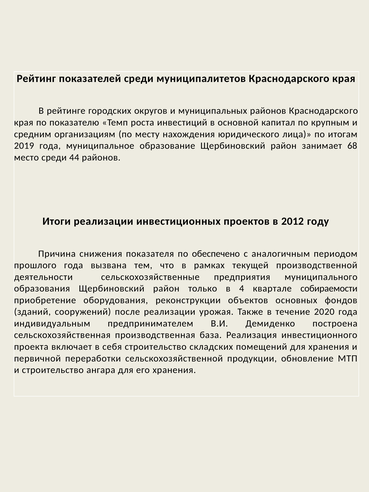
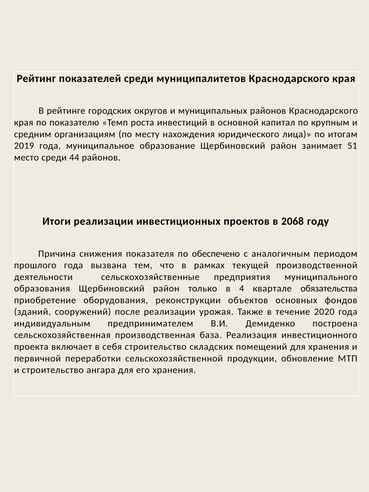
68: 68 -> 51
2012: 2012 -> 2068
собираемости: собираемости -> обязательства
